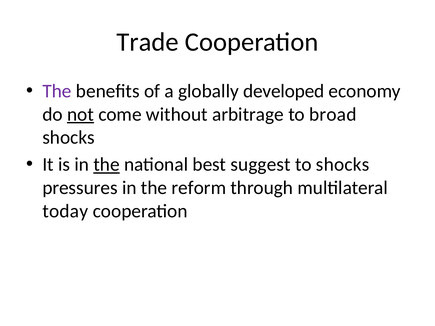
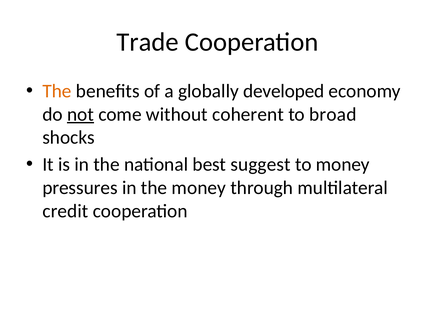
The at (57, 91) colour: purple -> orange
arbitrage: arbitrage -> coherent
the at (107, 165) underline: present -> none
to shocks: shocks -> money
the reform: reform -> money
today: today -> credit
